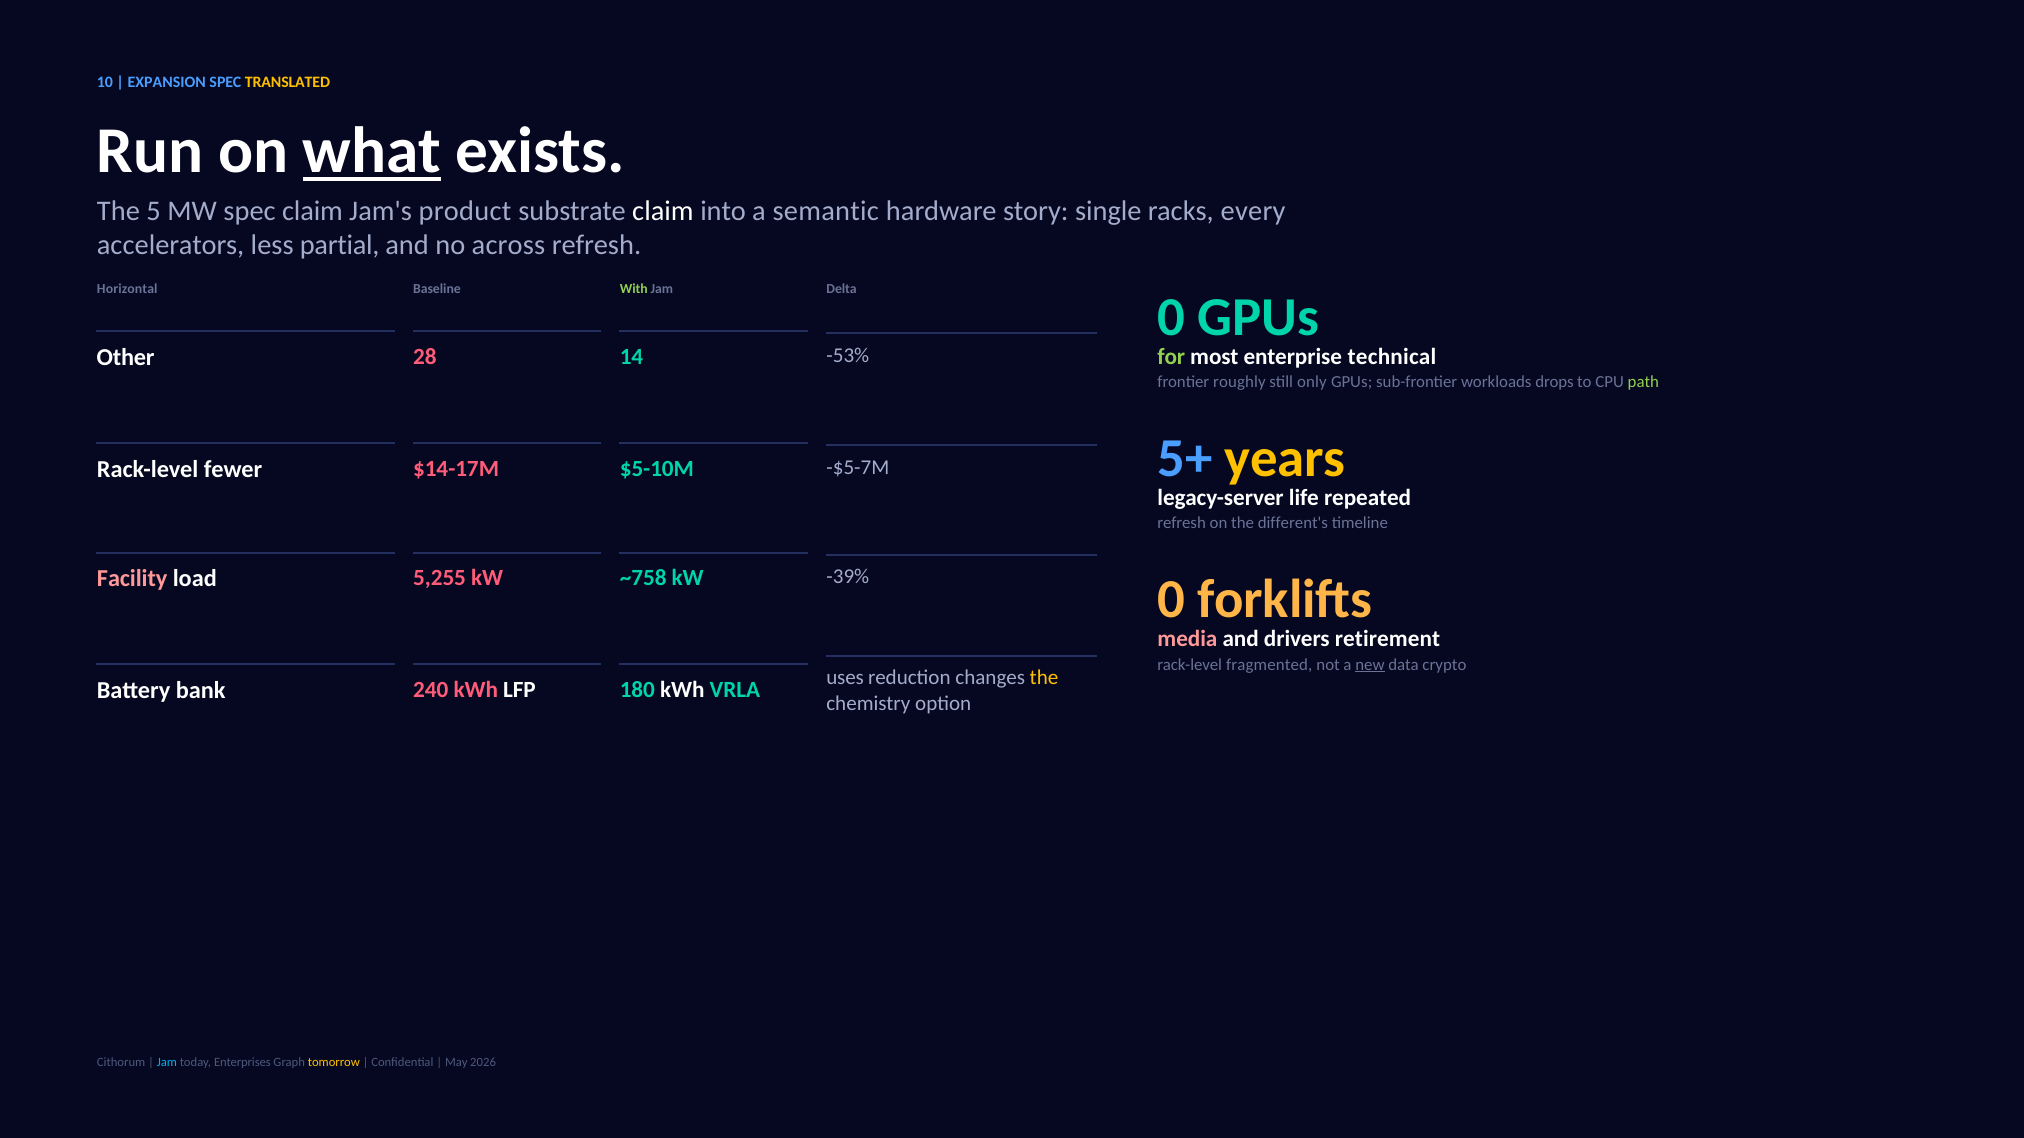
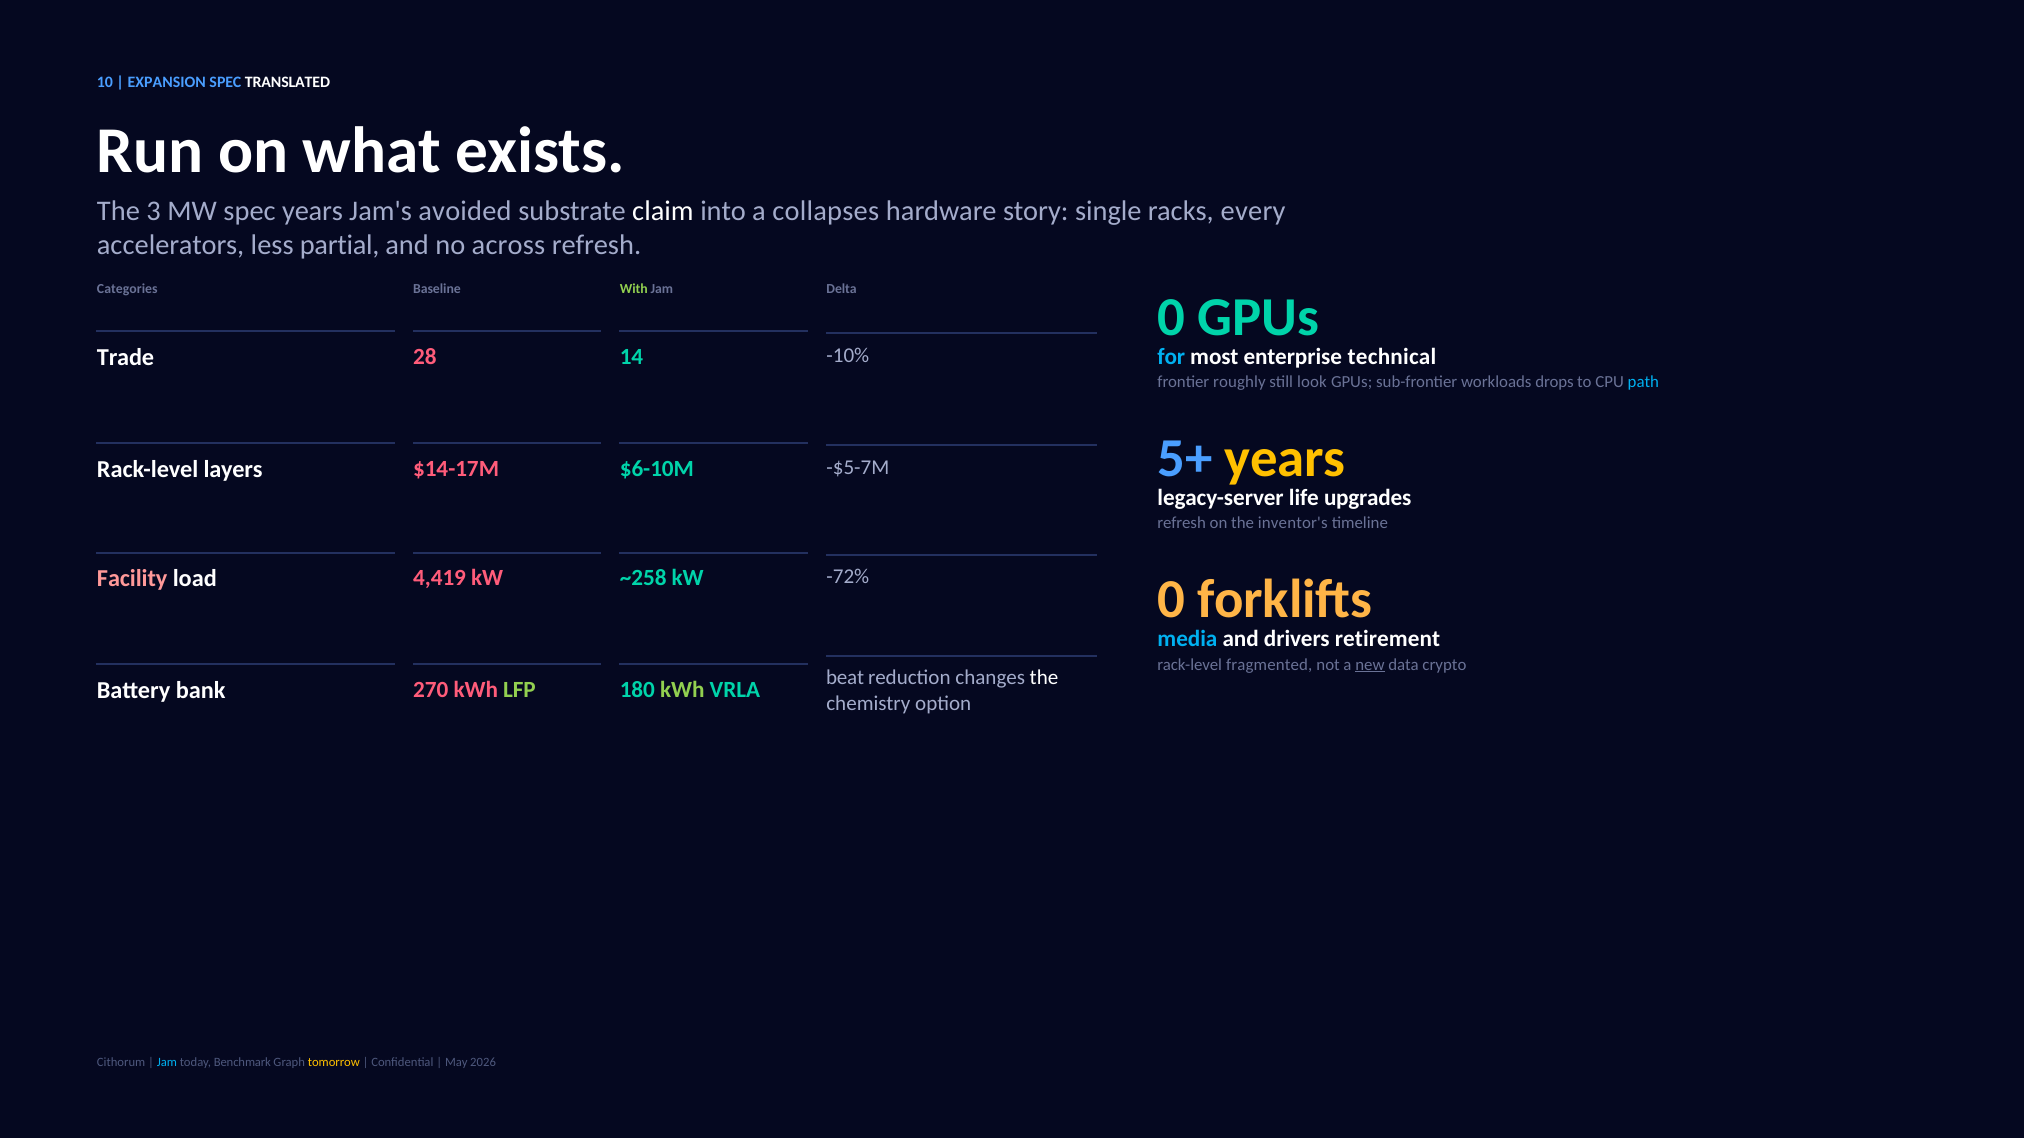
TRANSLATED colour: yellow -> white
what underline: present -> none
5: 5 -> 3
spec claim: claim -> years
product: product -> avoided
semantic: semantic -> collapses
Horizontal: Horizontal -> Categories
for colour: light green -> light blue
Other: Other -> Trade
-53%: -53% -> -10%
only: only -> look
path colour: light green -> light blue
fewer: fewer -> layers
$5-10M: $5-10M -> $6-10M
repeated: repeated -> upgrades
different's: different's -> inventor's
5,255: 5,255 -> 4,419
~758: ~758 -> ~258
-39%: -39% -> -72%
media colour: pink -> light blue
uses: uses -> beat
the at (1044, 678) colour: yellow -> white
240: 240 -> 270
LFP colour: white -> light green
kWh at (682, 690) colour: white -> light green
Enterprises: Enterprises -> Benchmark
